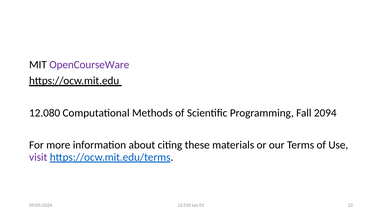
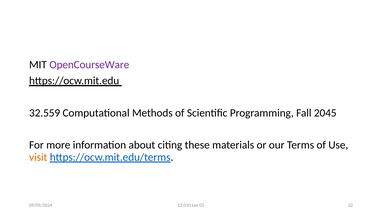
12.080: 12.080 -> 32.559
2094: 2094 -> 2045
visit colour: purple -> orange
